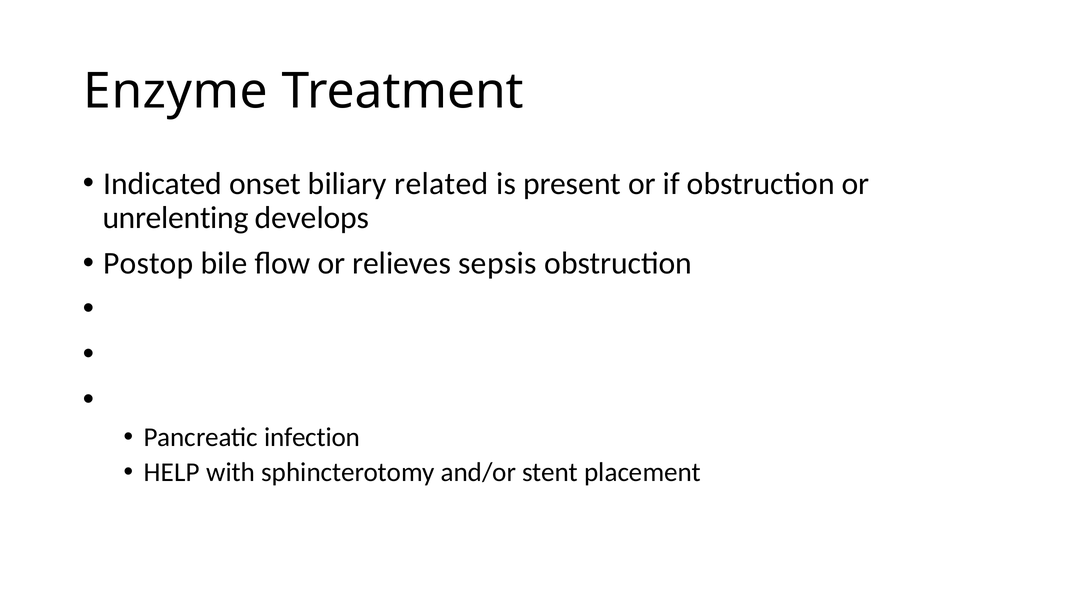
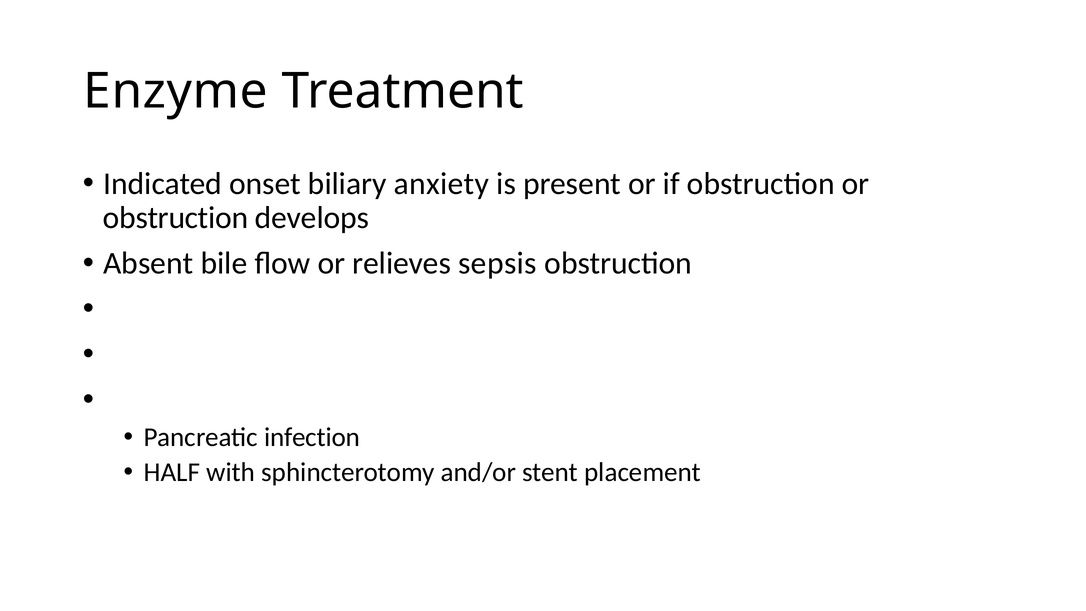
related: related -> anxiety
unrelenting at (175, 218): unrelenting -> obstruction
Postop: Postop -> Absent
HELP: HELP -> HALF
